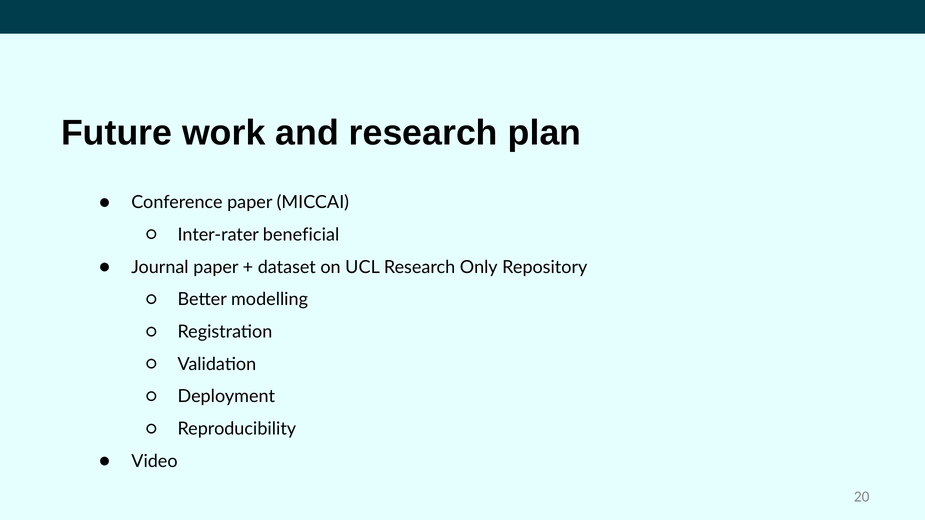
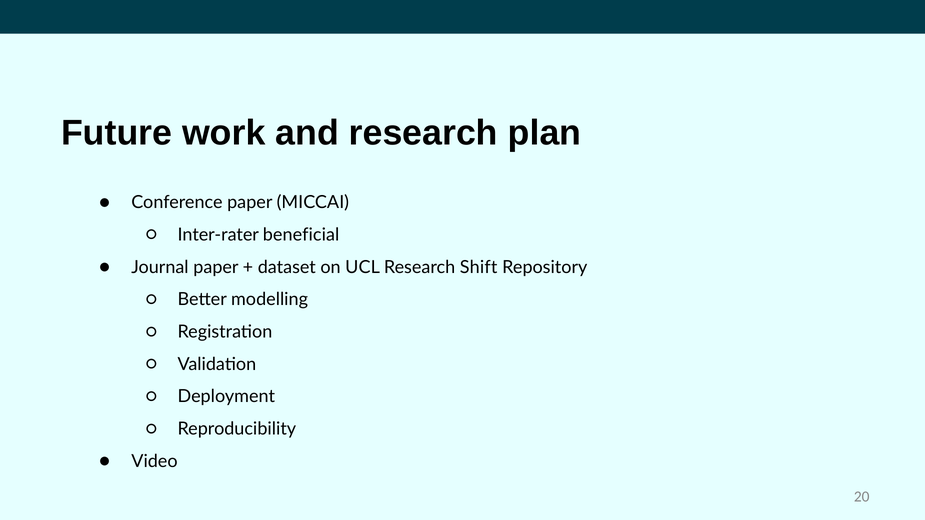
Only: Only -> Shift
